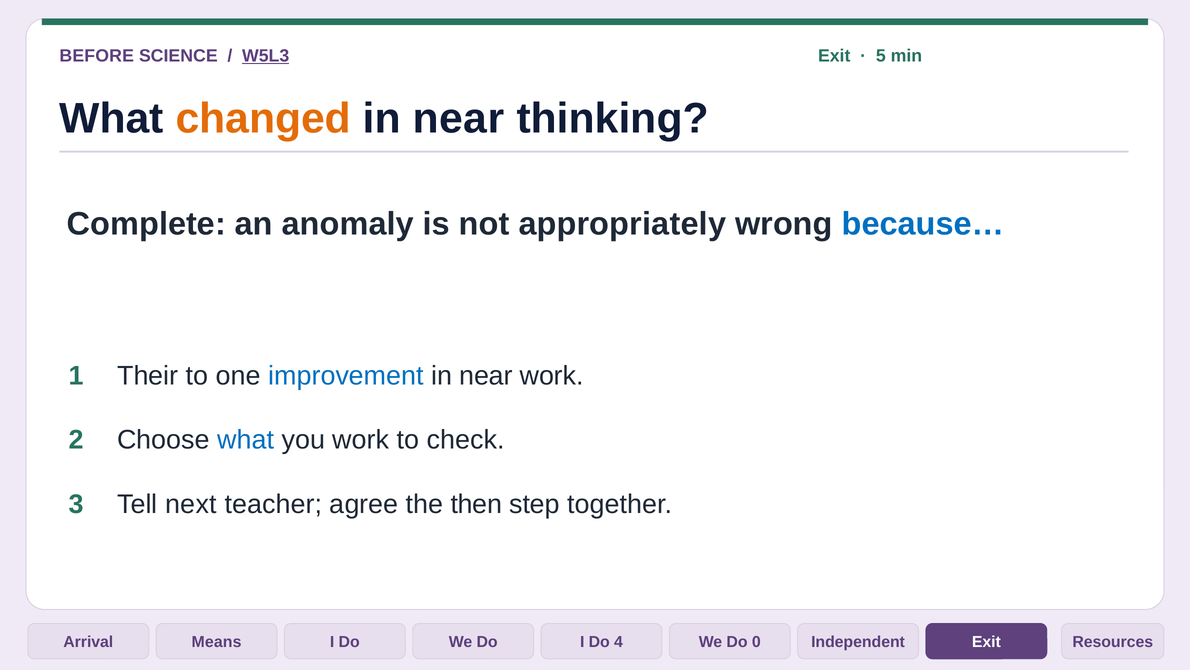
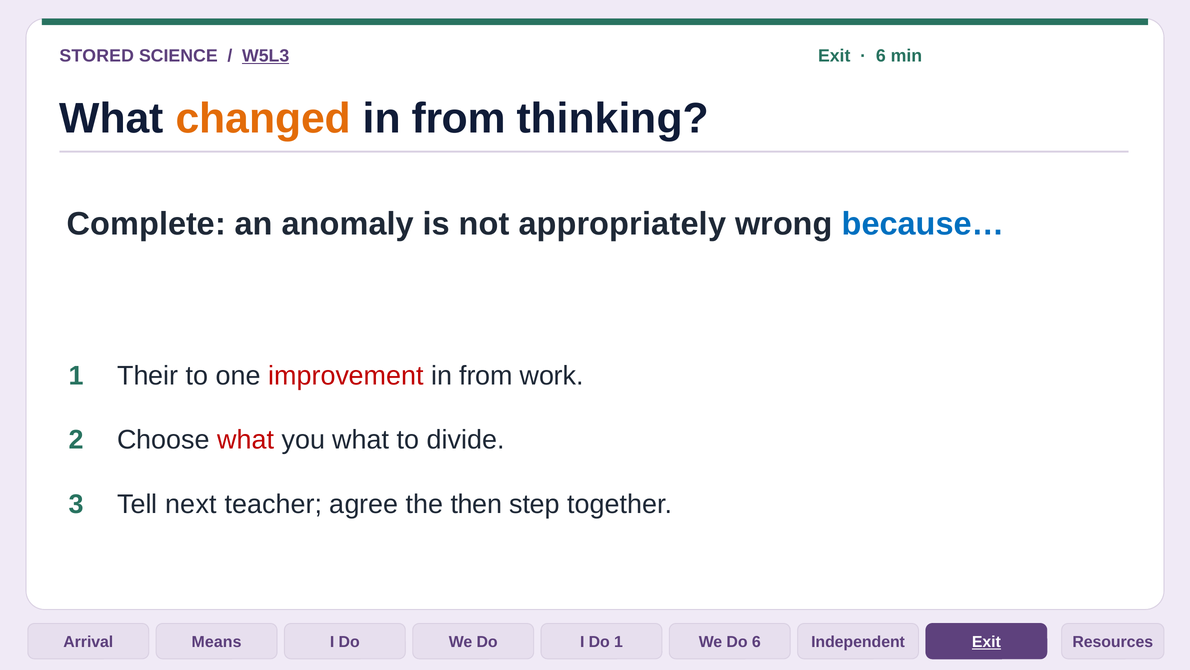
BEFORE: BEFORE -> STORED
5 at (881, 56): 5 -> 6
near at (458, 118): near -> from
improvement colour: blue -> red
near at (486, 375): near -> from
what at (246, 440) colour: blue -> red
you work: work -> what
check: check -> divide
Do 4: 4 -> 1
Do 0: 0 -> 6
Exit at (986, 642) underline: none -> present
